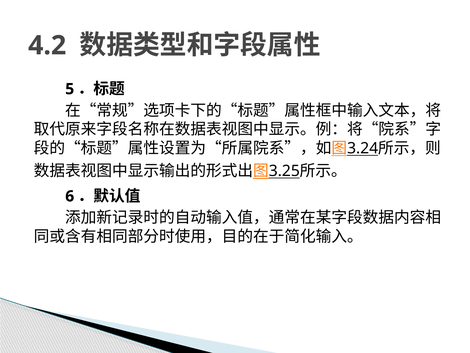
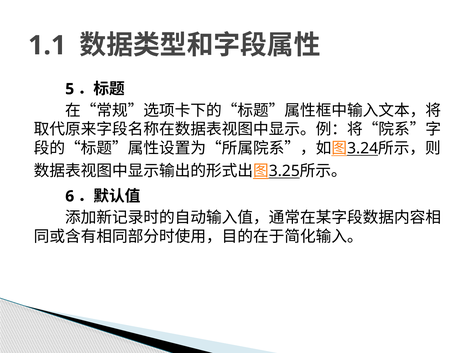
4.2: 4.2 -> 1.1
